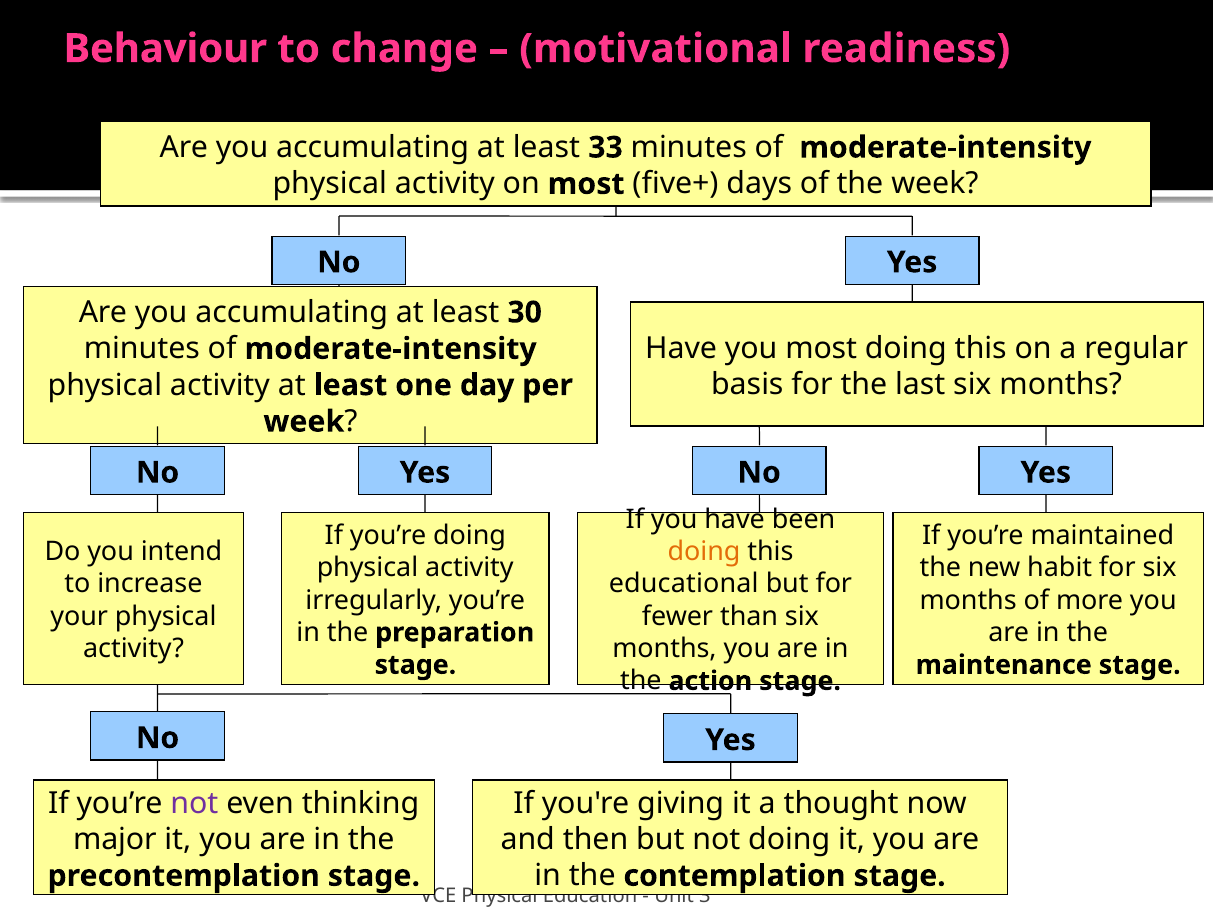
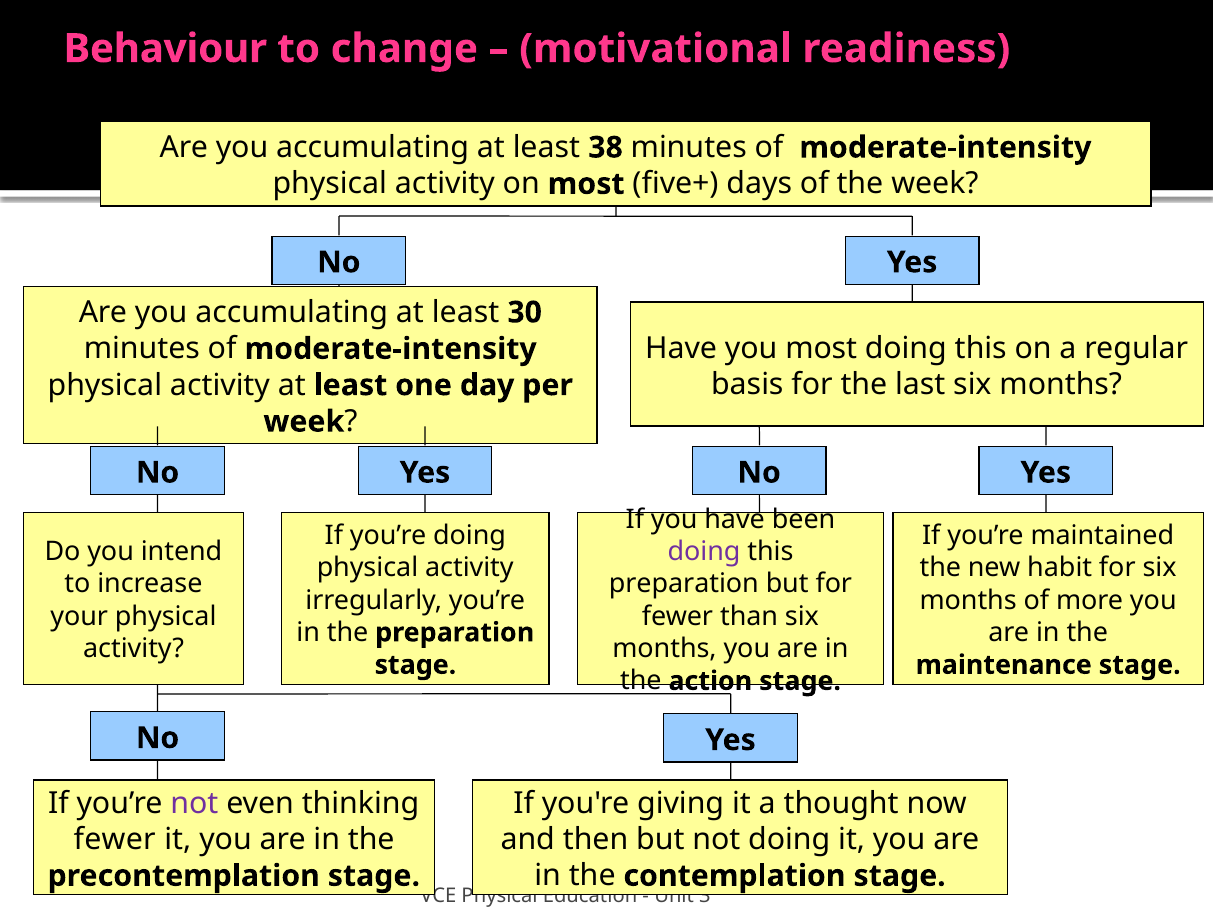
33: 33 -> 38
doing at (704, 552) colour: orange -> purple
educational at (684, 584): educational -> preparation
major at (115, 839): major -> fewer
